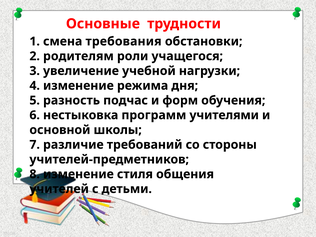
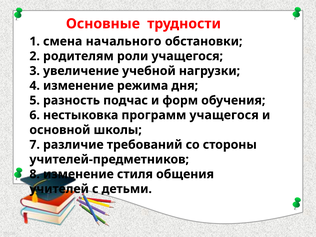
требования: требования -> начального
программ учителями: учителями -> учащегося
